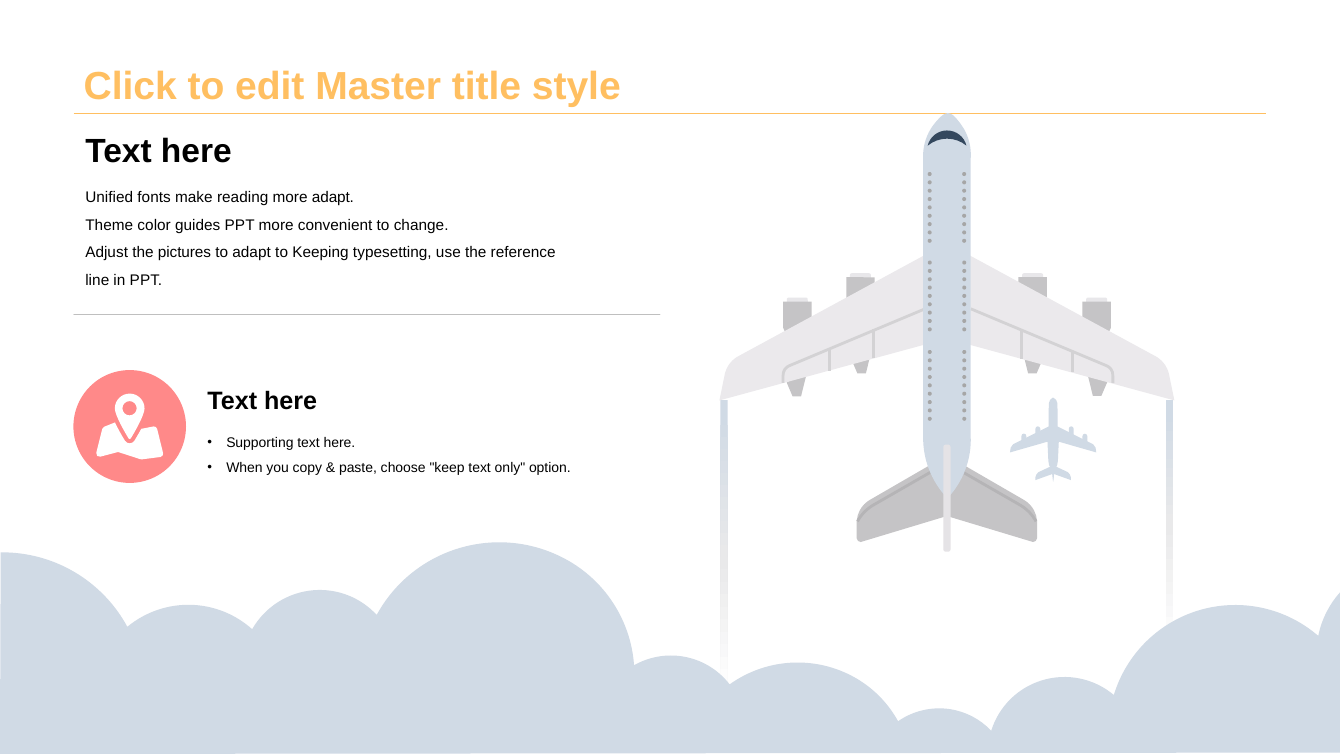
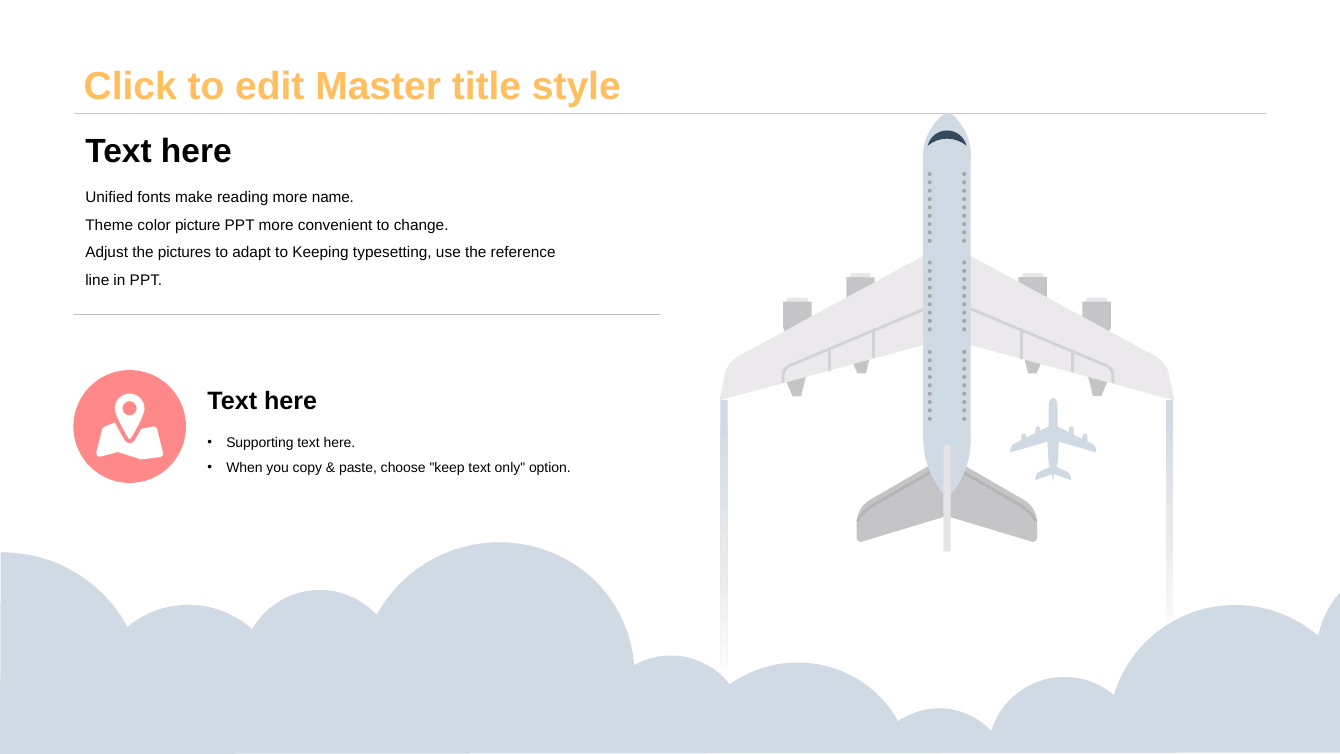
more adapt: adapt -> name
guides: guides -> picture
